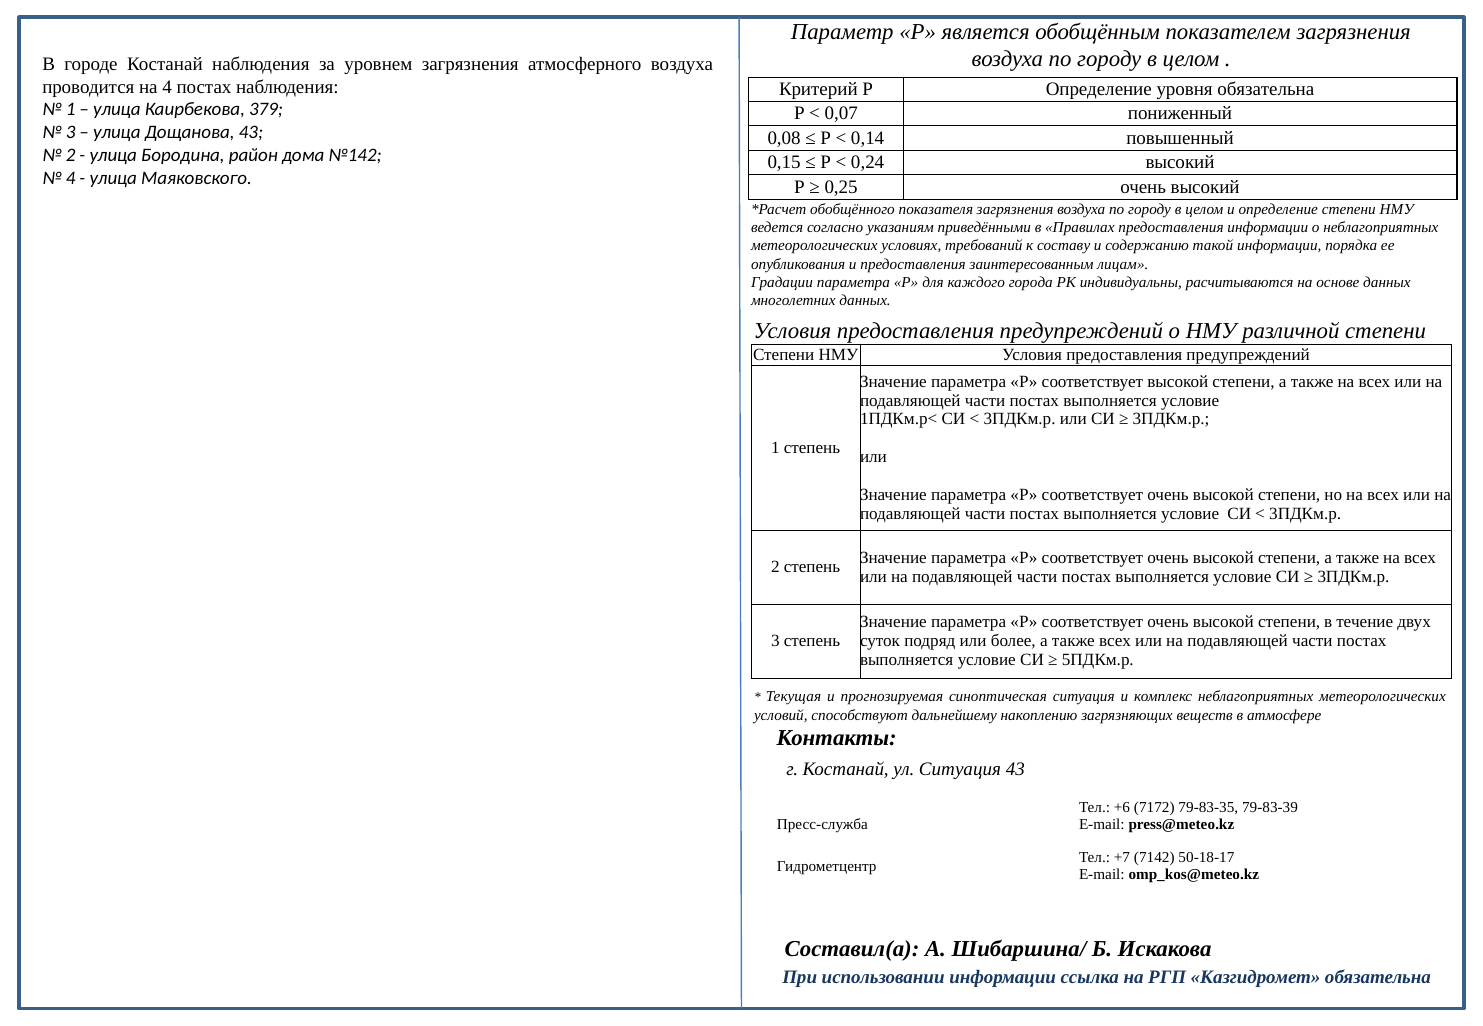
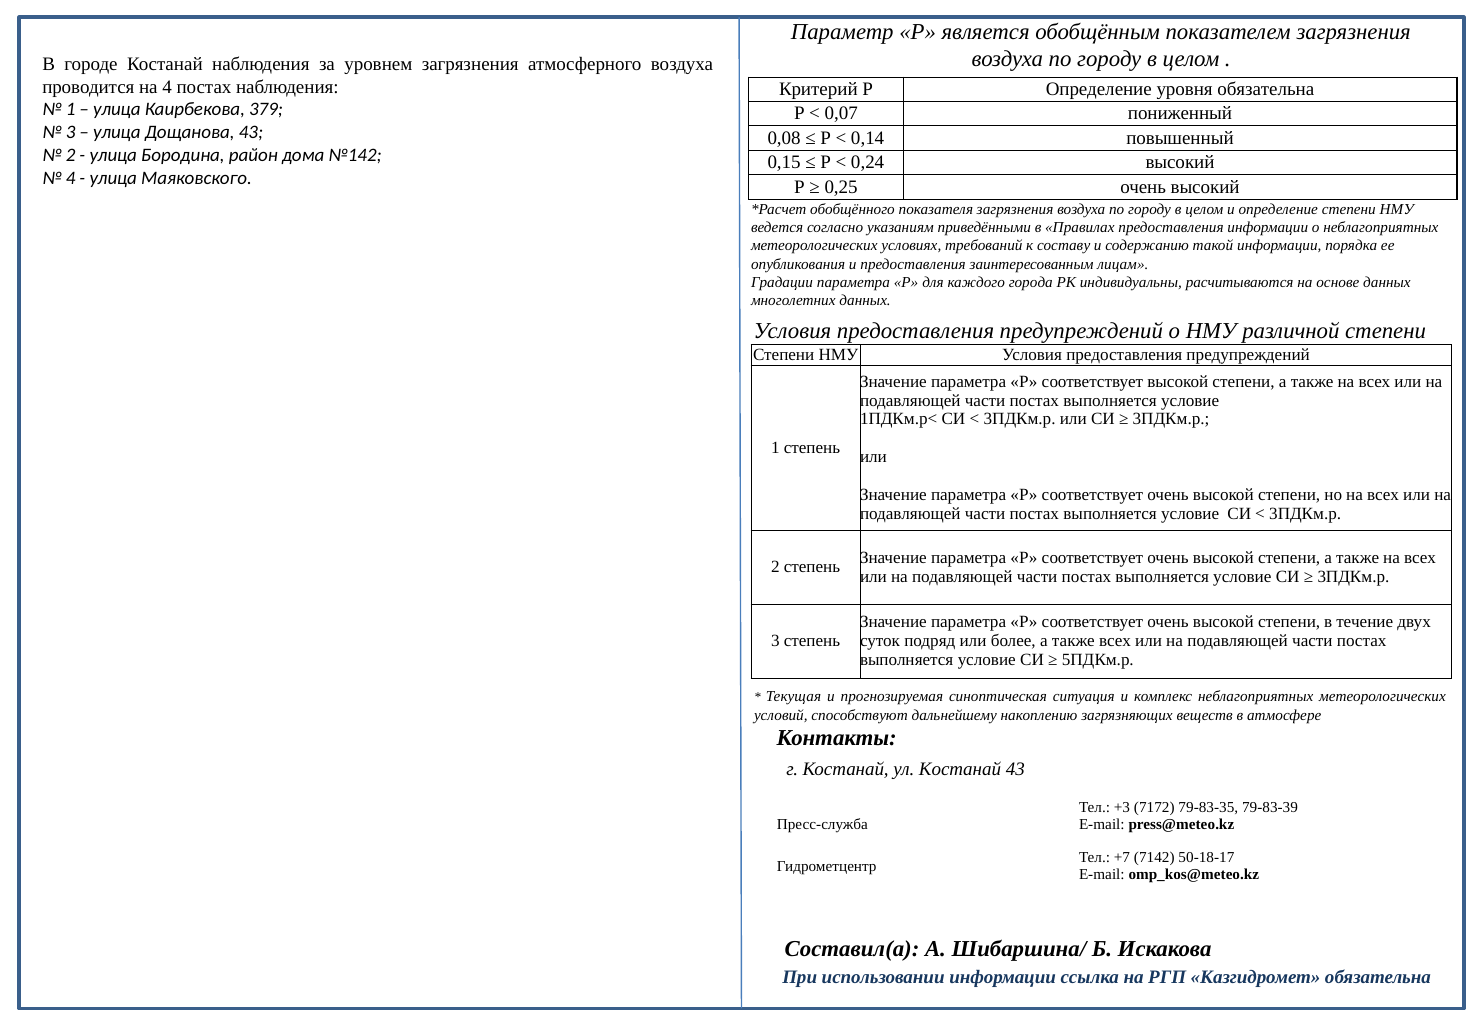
ул Ситуация: Ситуация -> Костанай
+6: +6 -> +3
